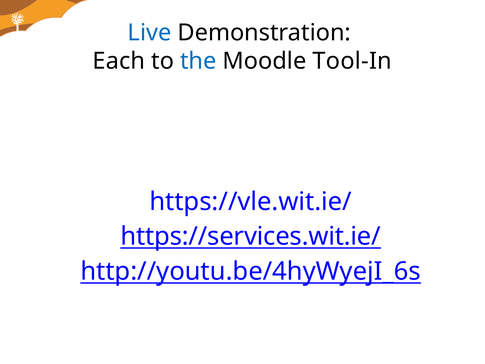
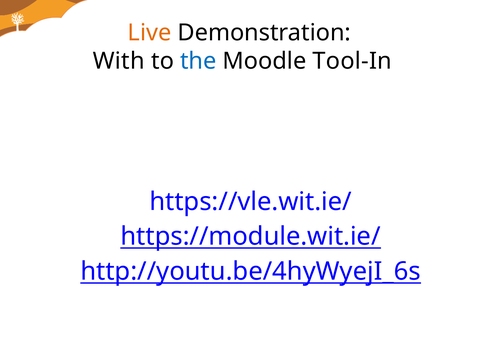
Live colour: blue -> orange
Each: Each -> With
https://services.wit.ie/: https://services.wit.ie/ -> https://module.wit.ie/
